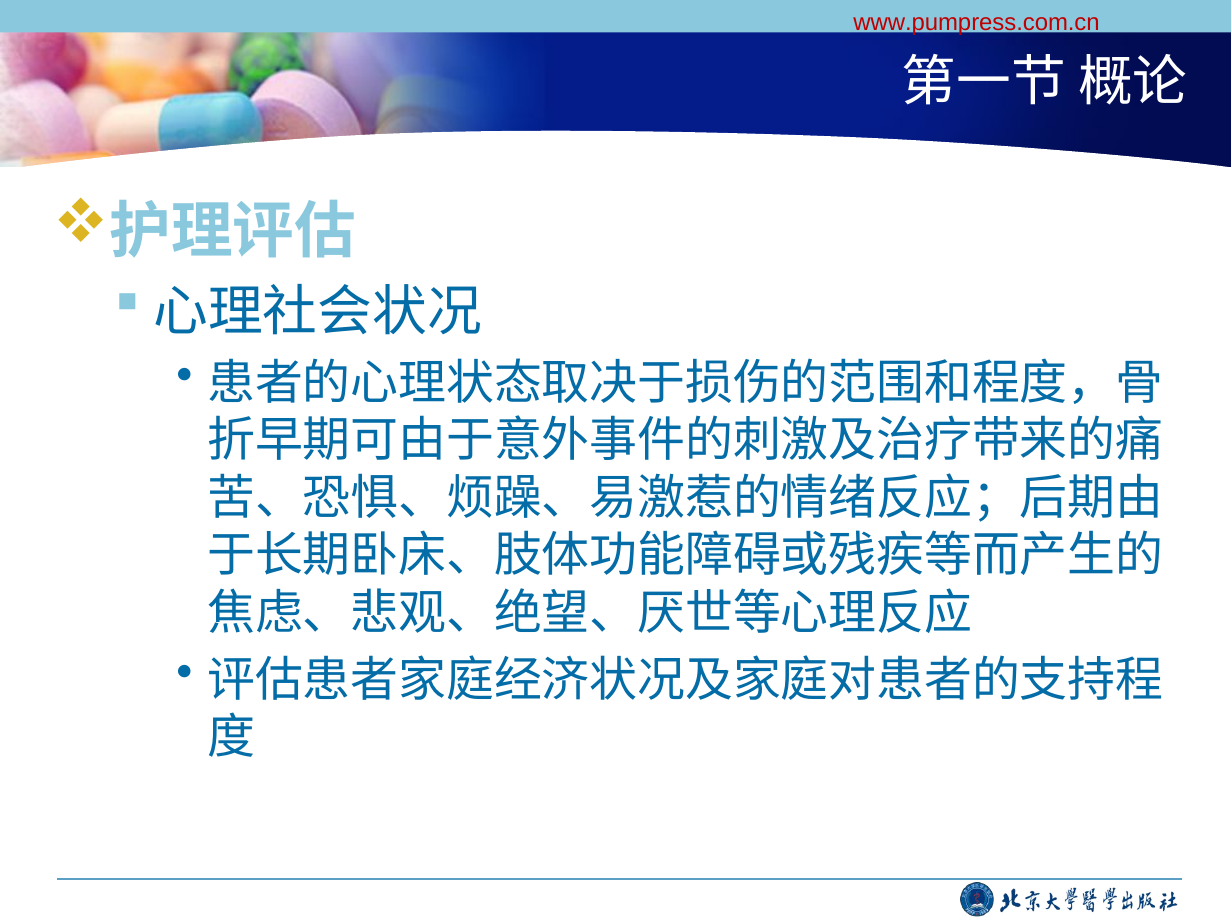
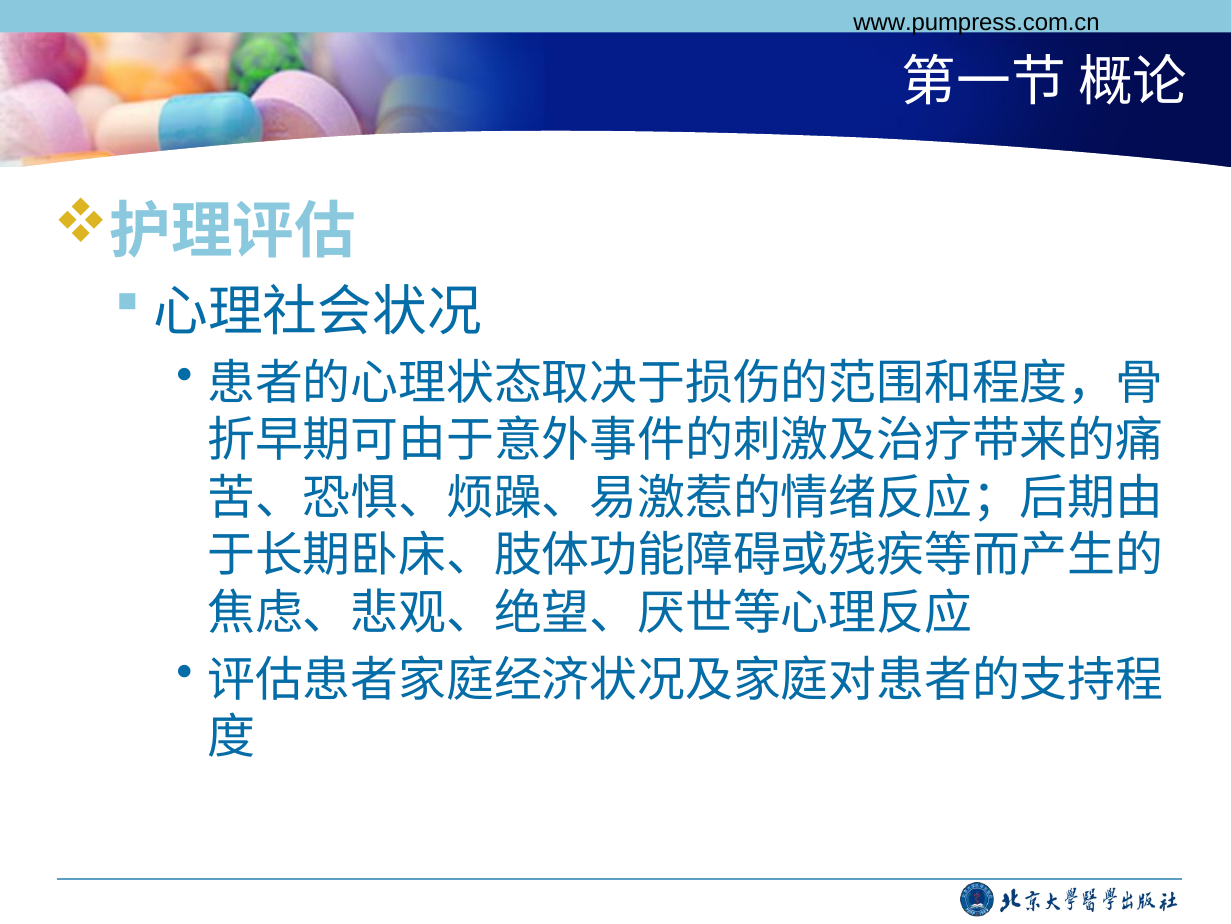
www.pumpress.com.cn colour: red -> black
